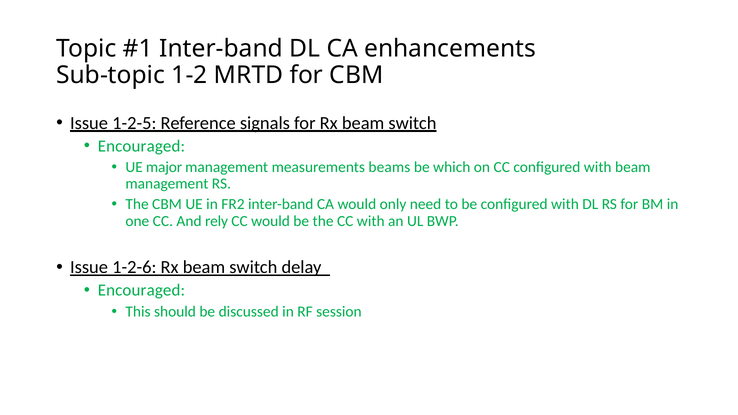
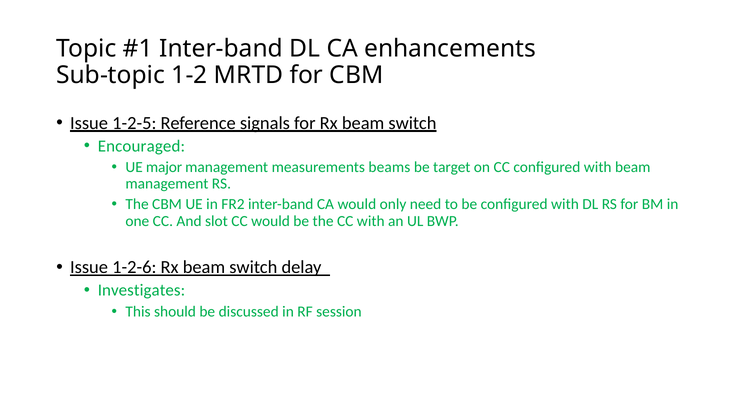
which: which -> target
rely: rely -> slot
Encouraged at (141, 290): Encouraged -> Investigates
